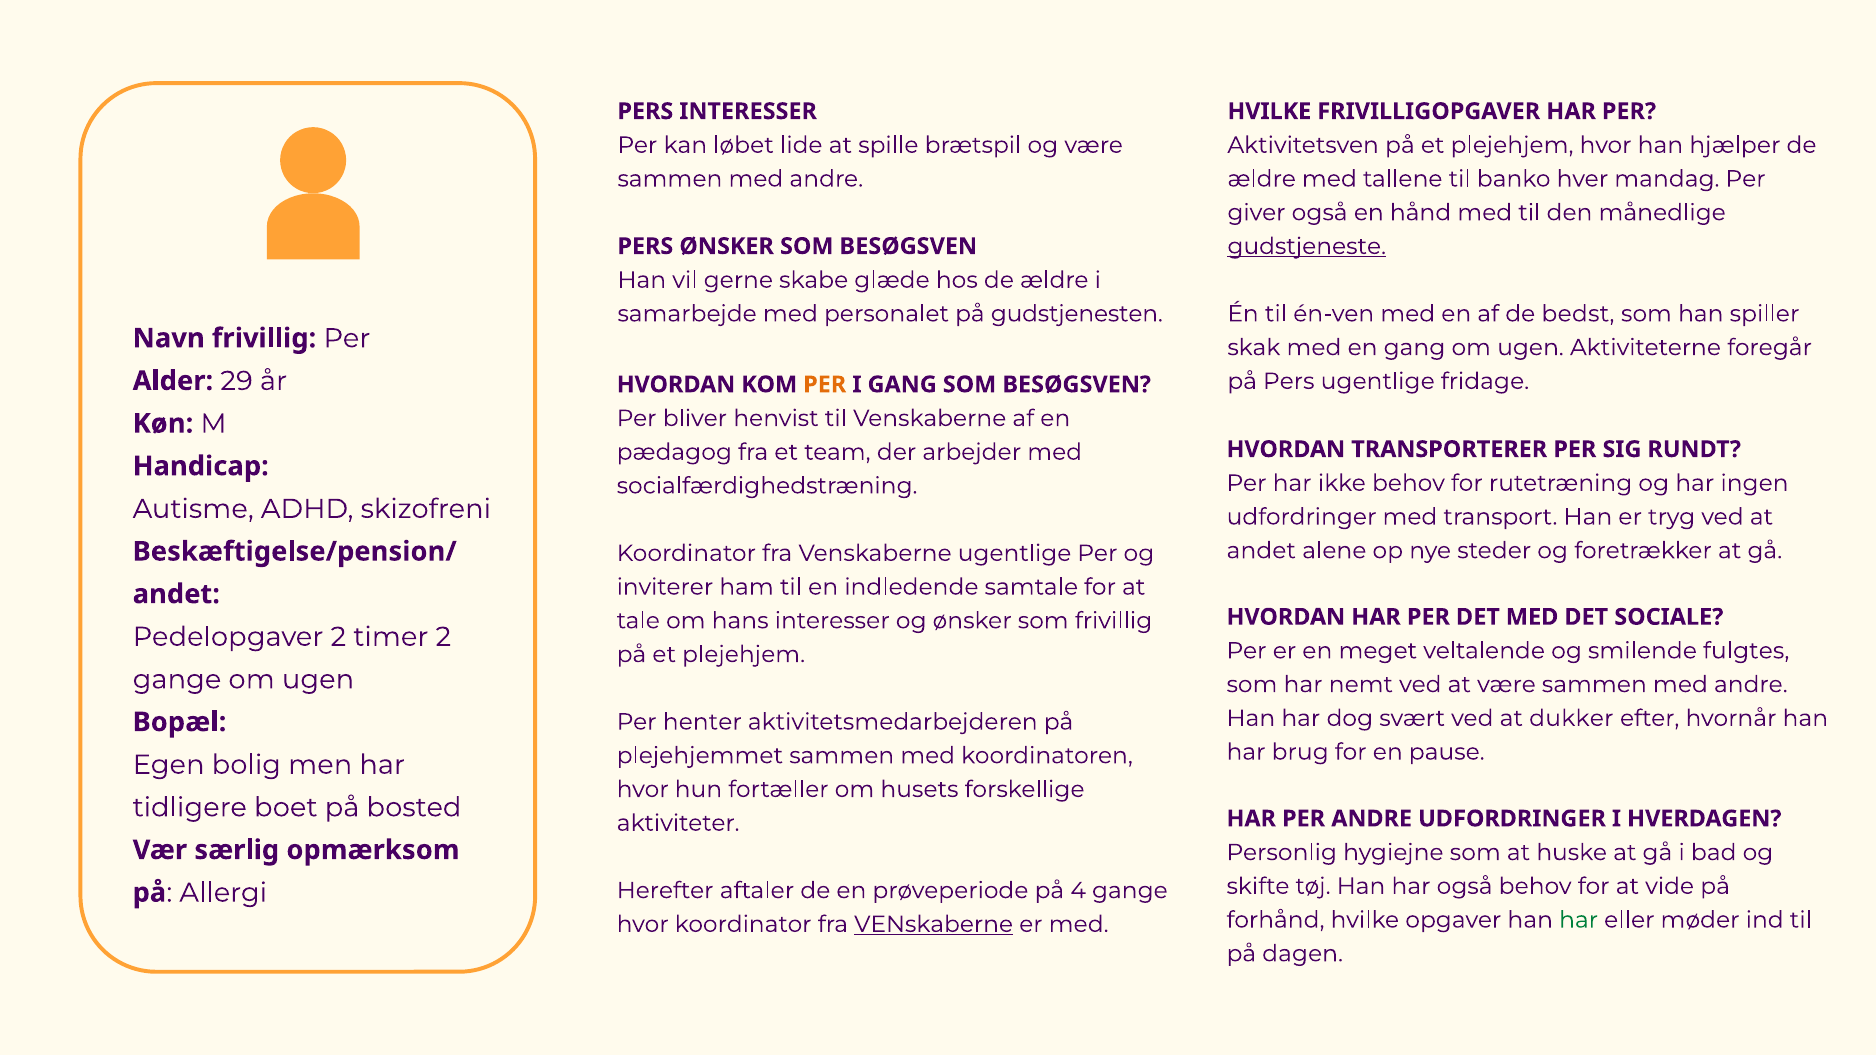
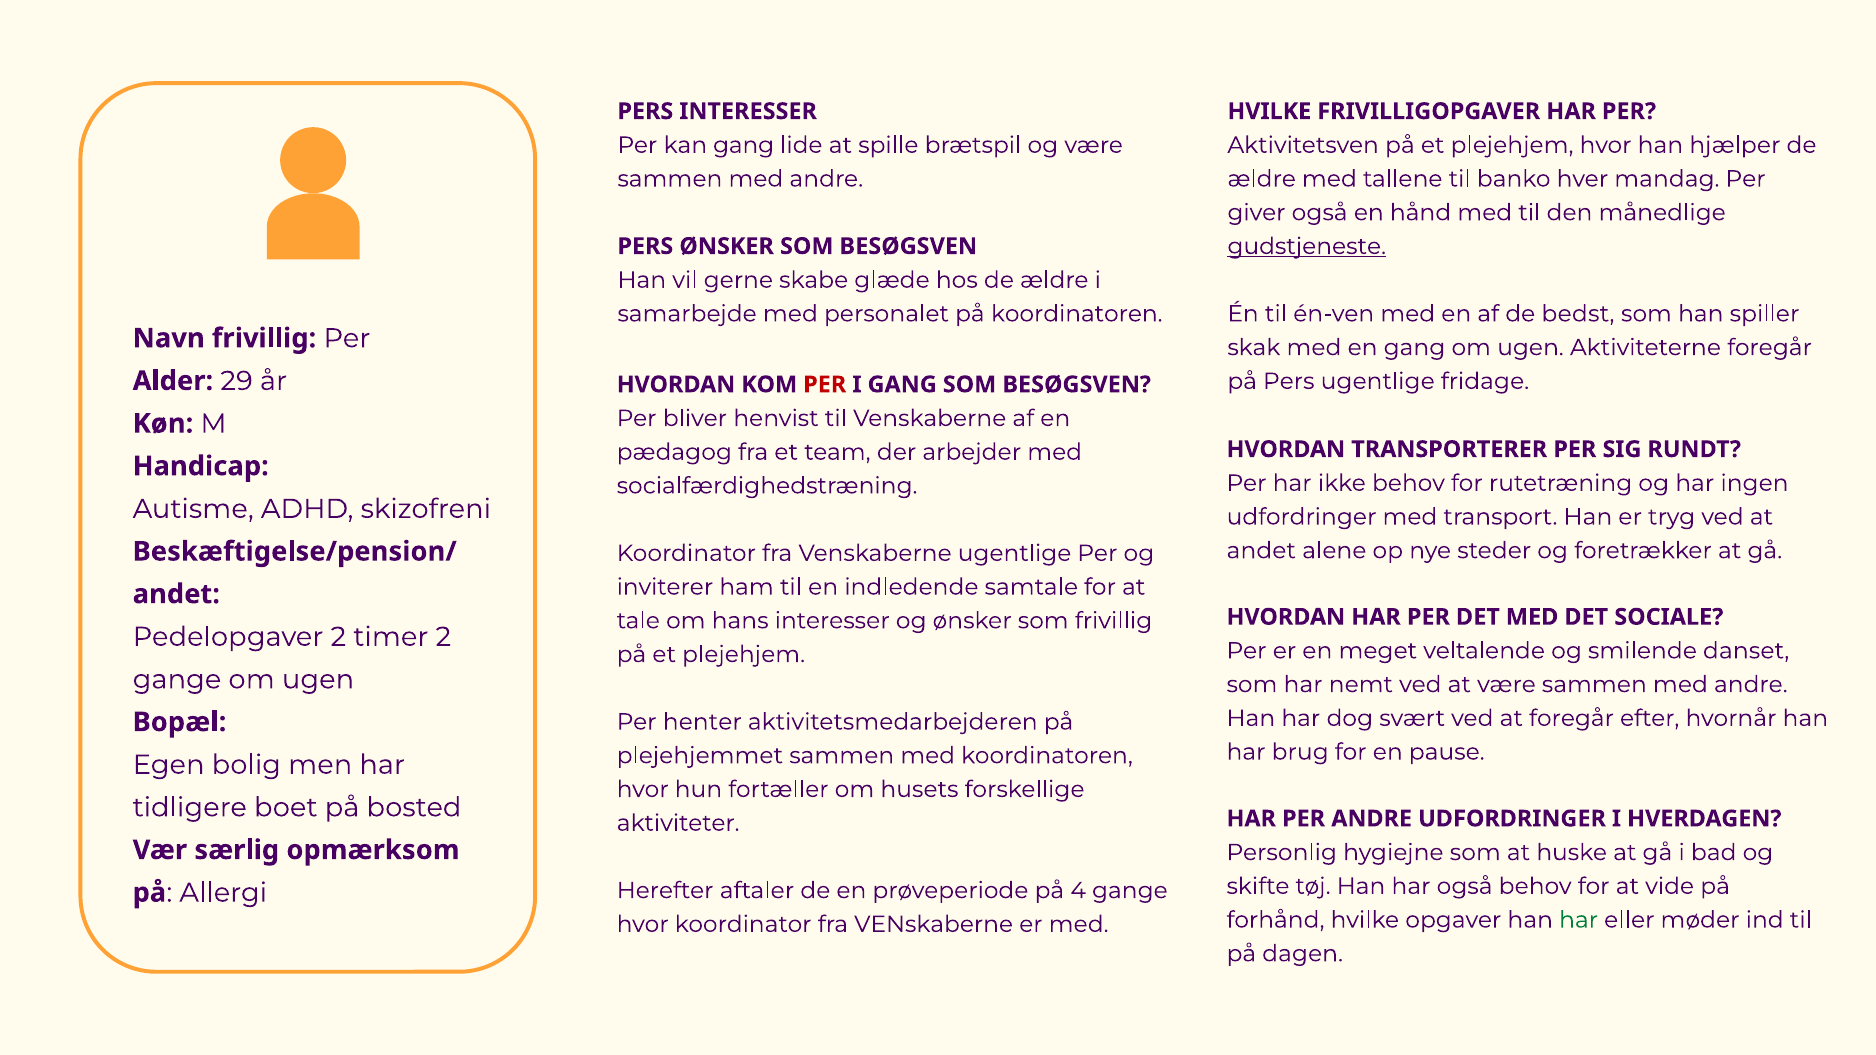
kan løbet: løbet -> gang
på gudstjenesten: gudstjenesten -> koordinatoren
PER at (825, 385) colour: orange -> red
fulgtes: fulgtes -> danset
at dukker: dukker -> foregår
VENskaberne at (934, 924) underline: present -> none
